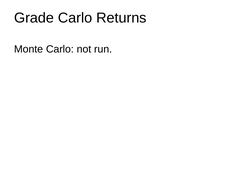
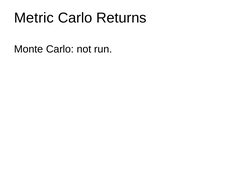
Grade: Grade -> Metric
